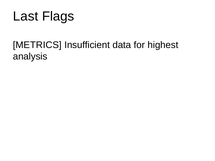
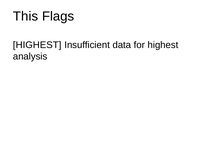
Last: Last -> This
METRICS at (37, 45): METRICS -> HIGHEST
